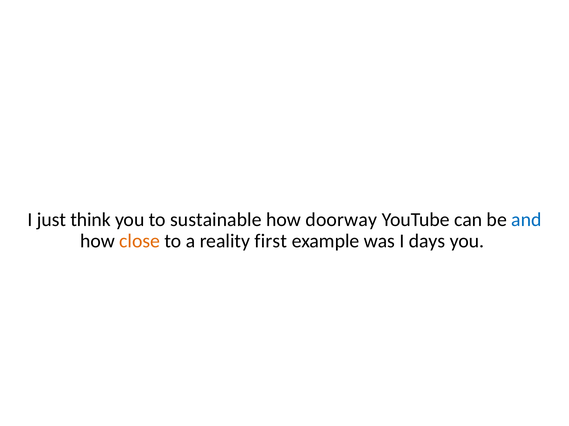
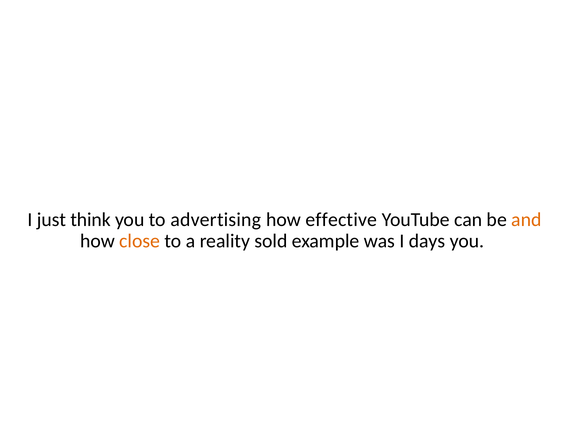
sustainable: sustainable -> advertising
doorway: doorway -> effective
and colour: blue -> orange
first: first -> sold
